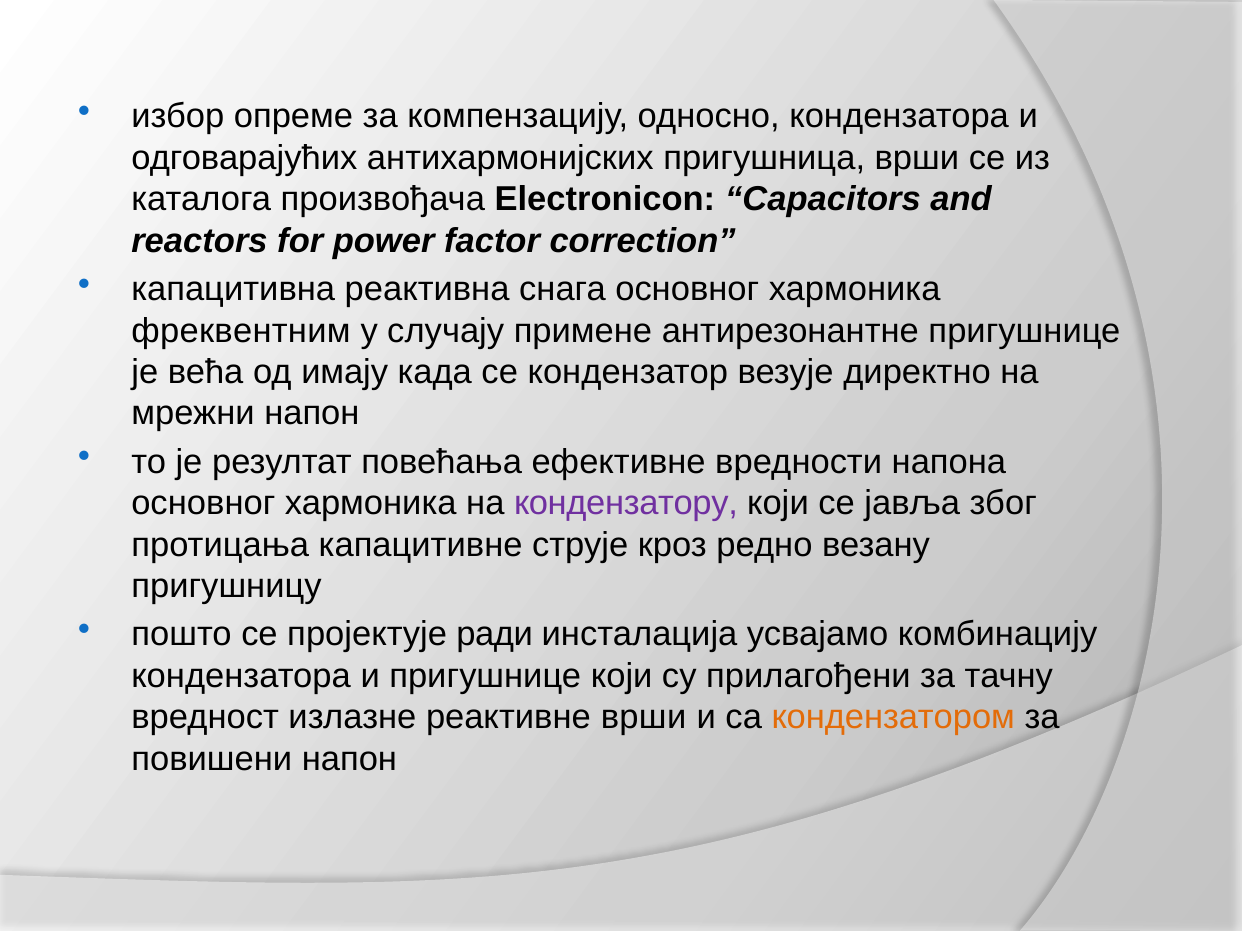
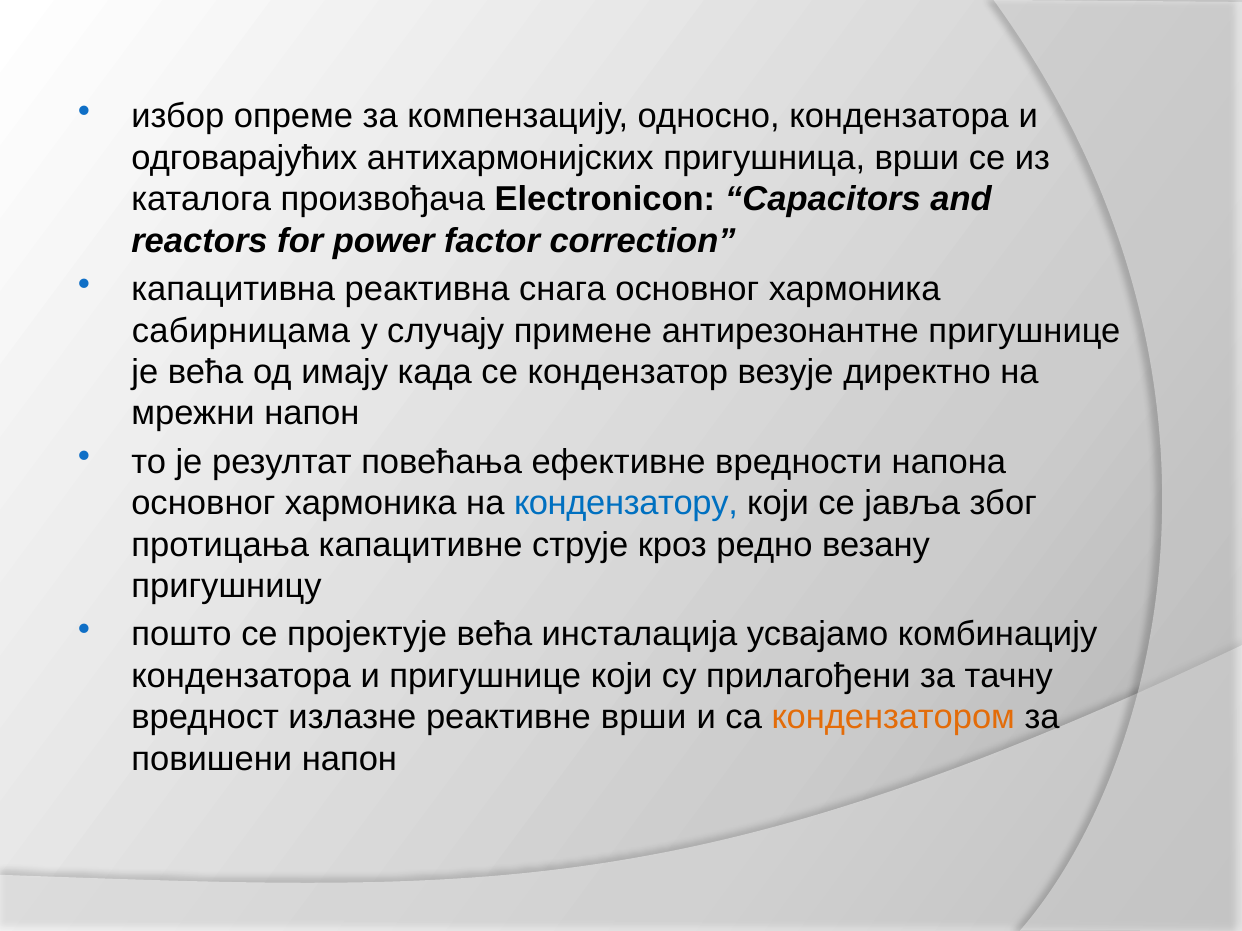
фреквентним: фреквентним -> сабирницама
кондензатору colour: purple -> blue
пројектује ради: ради -> већа
